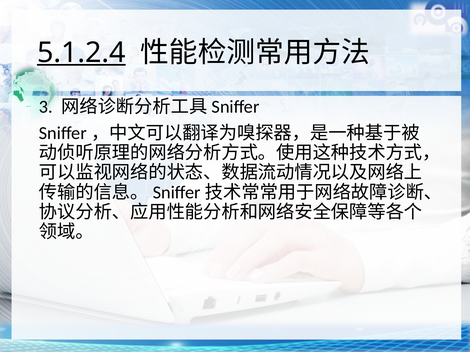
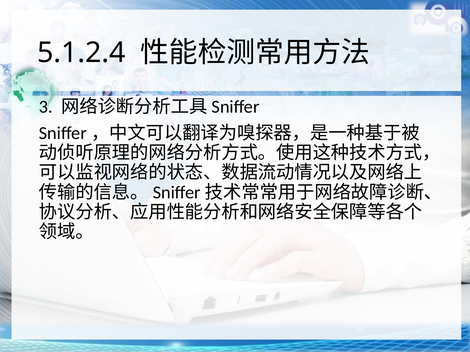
5.1.2.4 underline: present -> none
